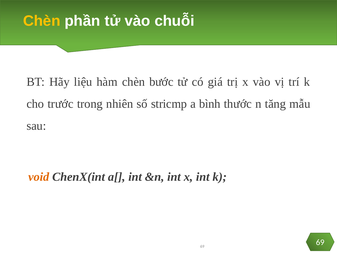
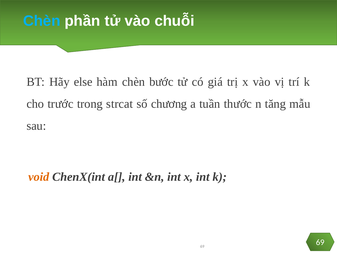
Chèn at (42, 21) colour: yellow -> light blue
liệu: liệu -> else
nhiên: nhiên -> strcat
stricmp: stricmp -> chương
bình: bình -> tuần
